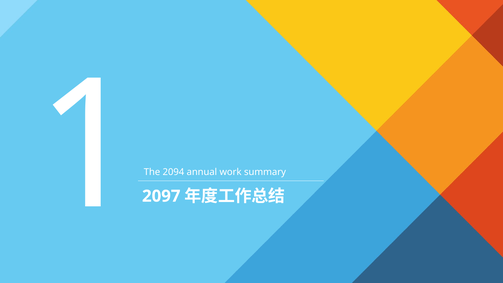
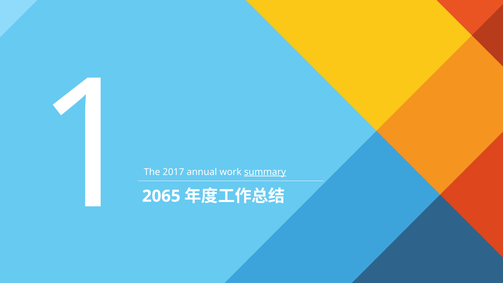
2094: 2094 -> 2017
summary underline: none -> present
2097: 2097 -> 2065
